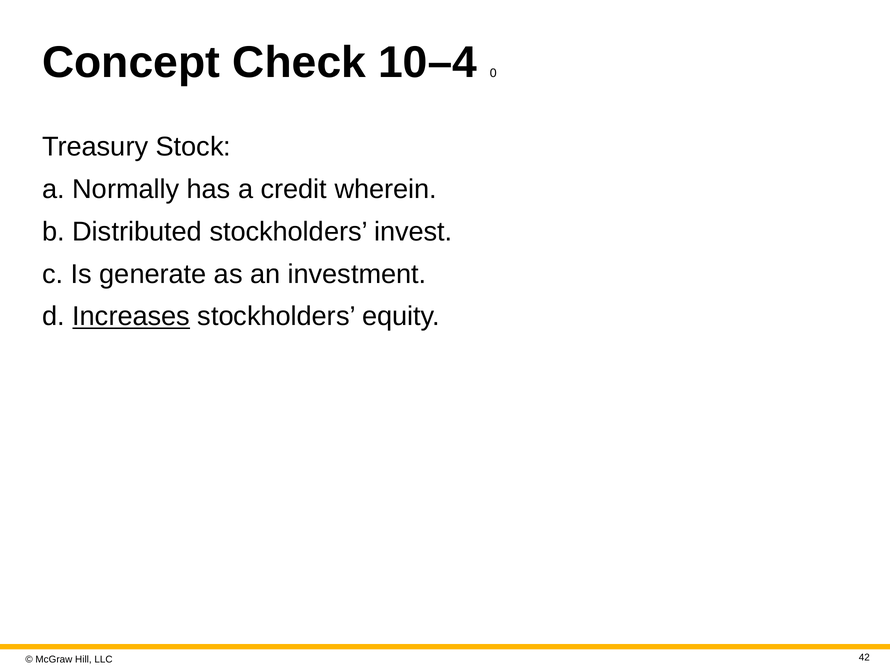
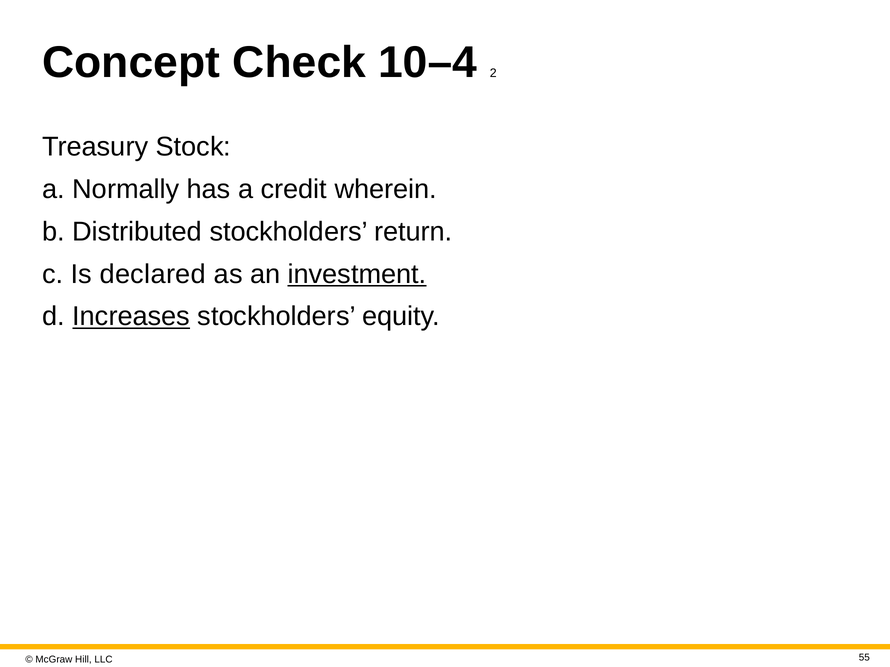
0: 0 -> 2
invest: invest -> return
generate: generate -> declared
investment underline: none -> present
42: 42 -> 55
